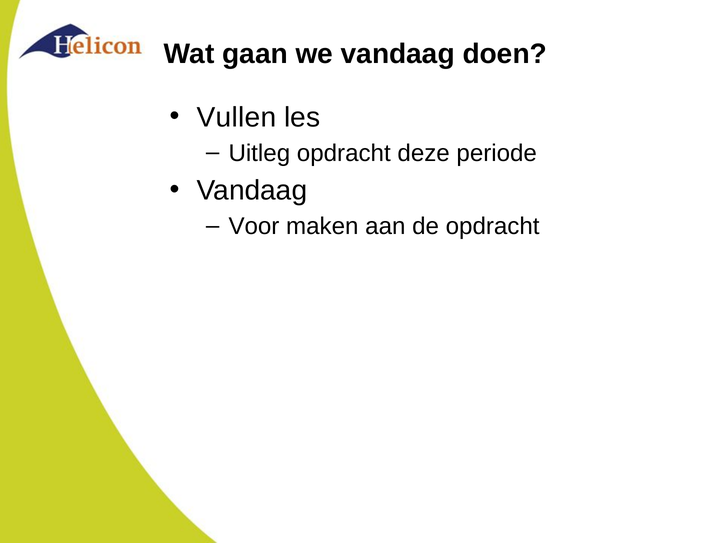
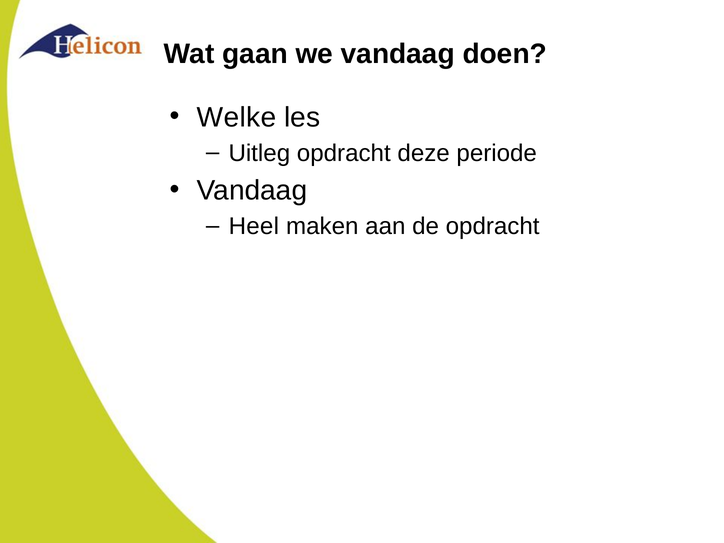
Vullen: Vullen -> Welke
Voor: Voor -> Heel
